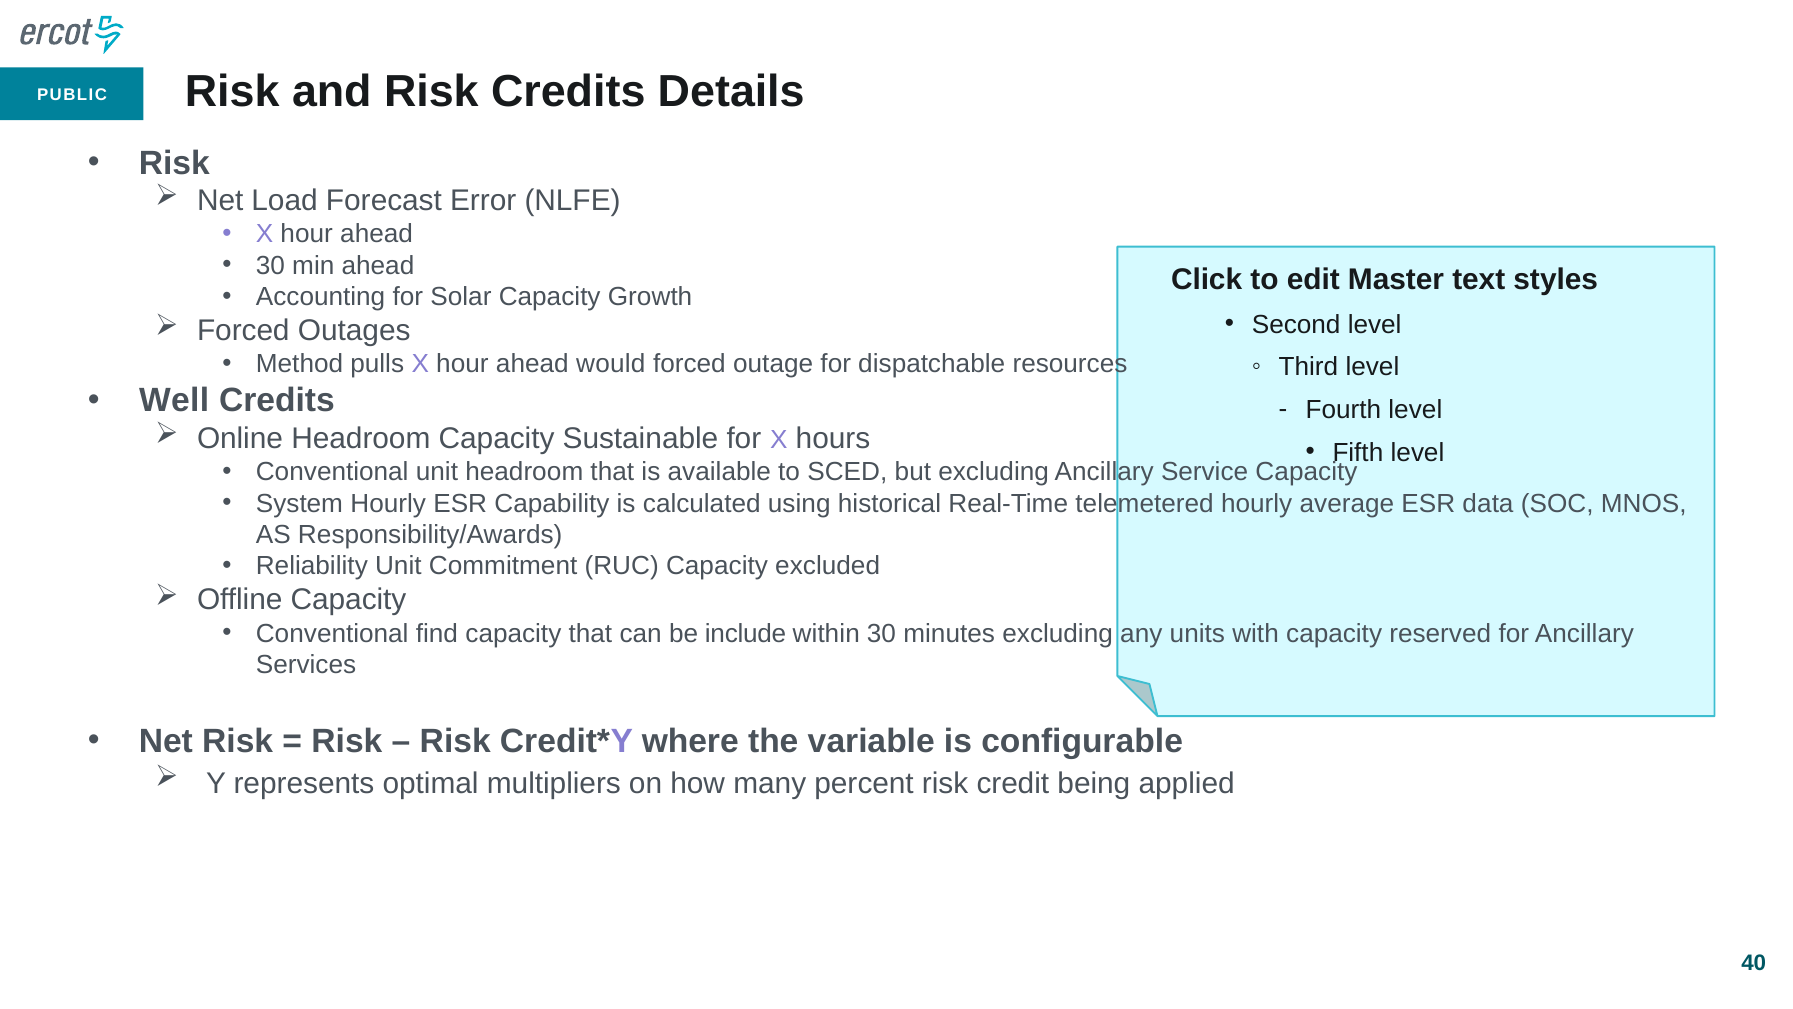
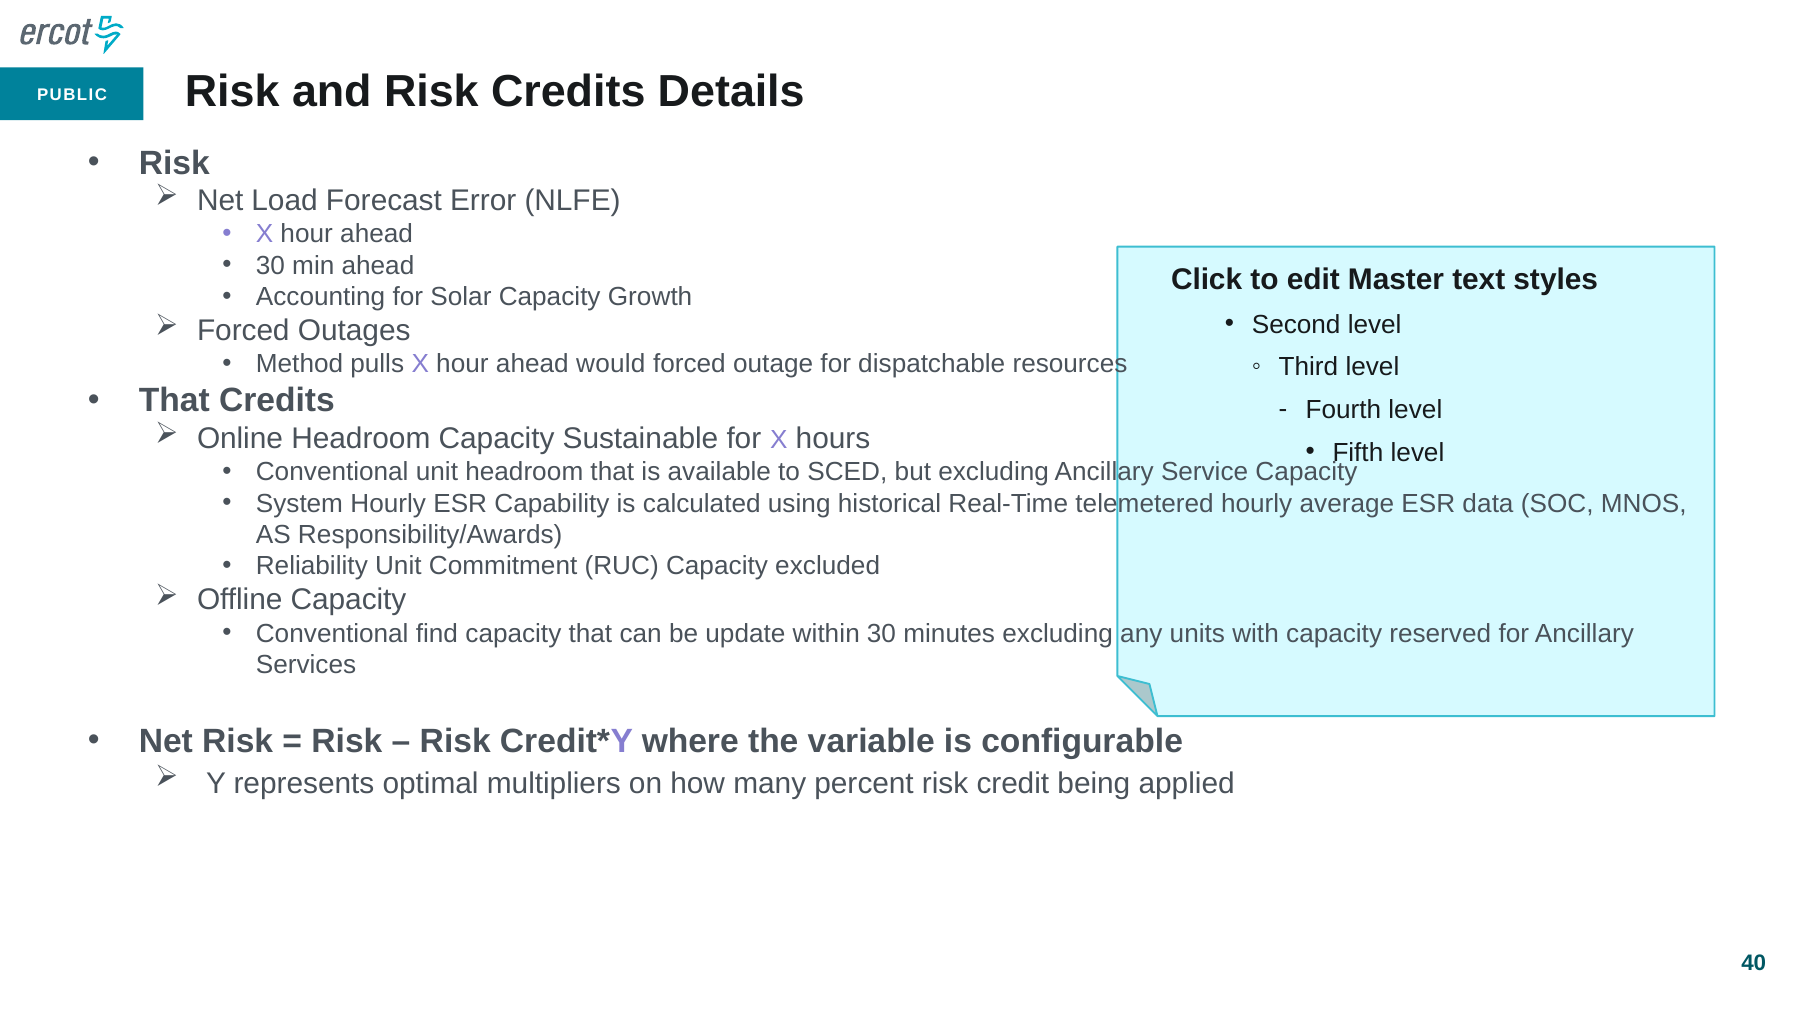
Well at (174, 401): Well -> That
include: include -> update
